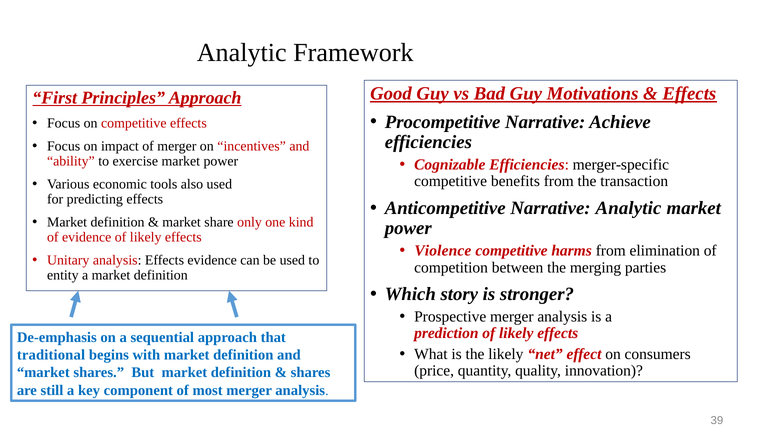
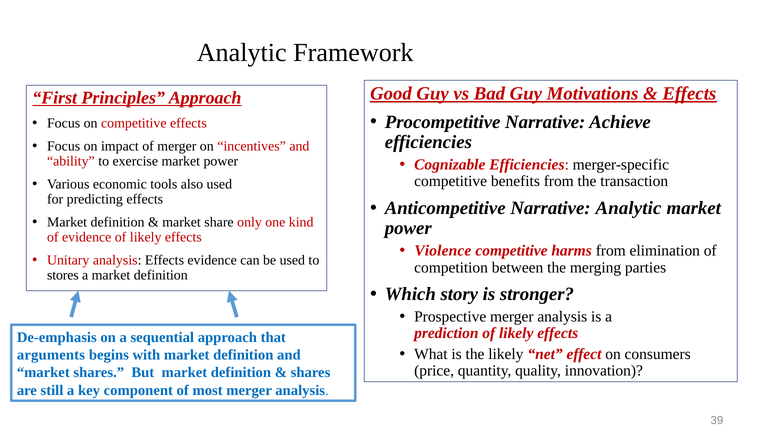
entity: entity -> stores
traditional: traditional -> arguments
